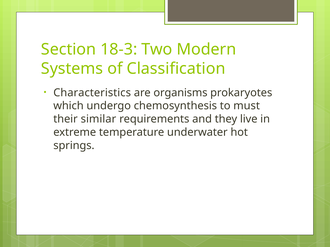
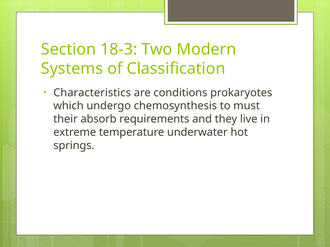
organisms: organisms -> conditions
similar: similar -> absorb
